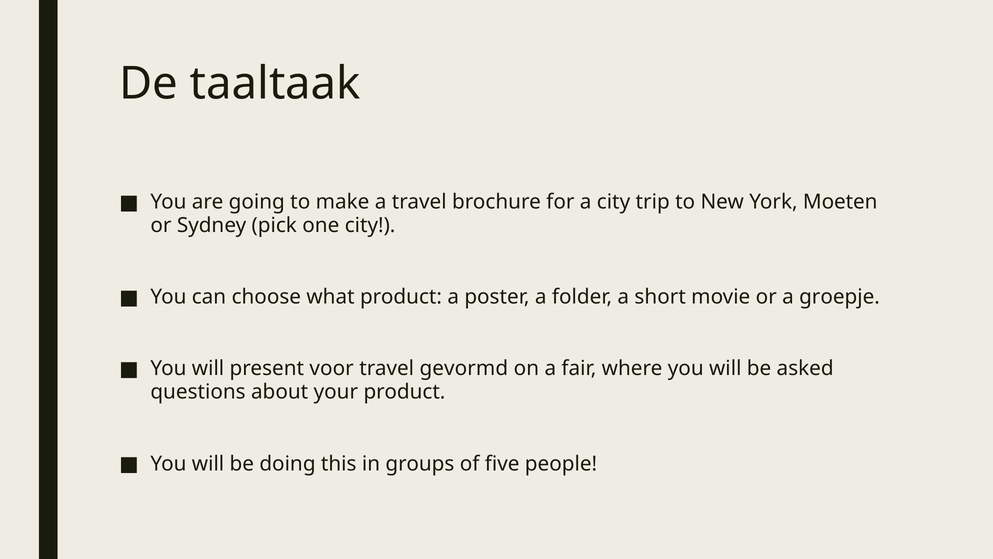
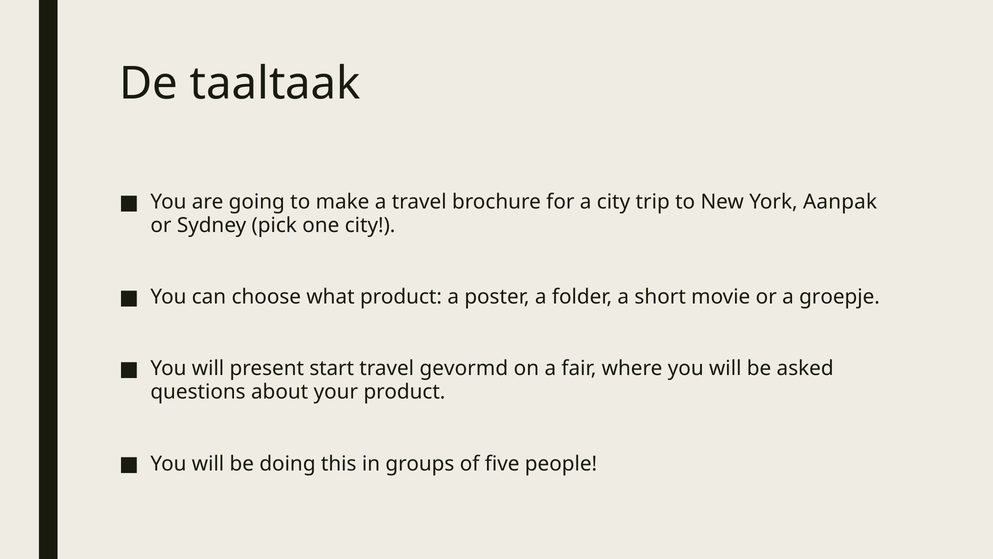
Moeten: Moeten -> Aanpak
voor: voor -> start
